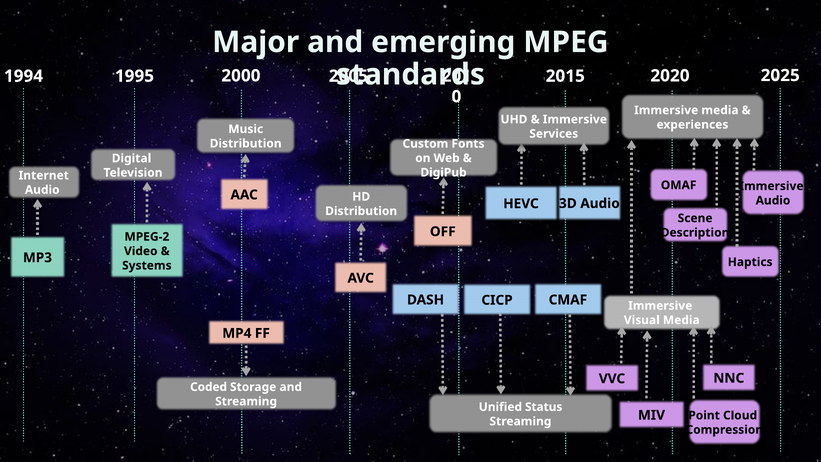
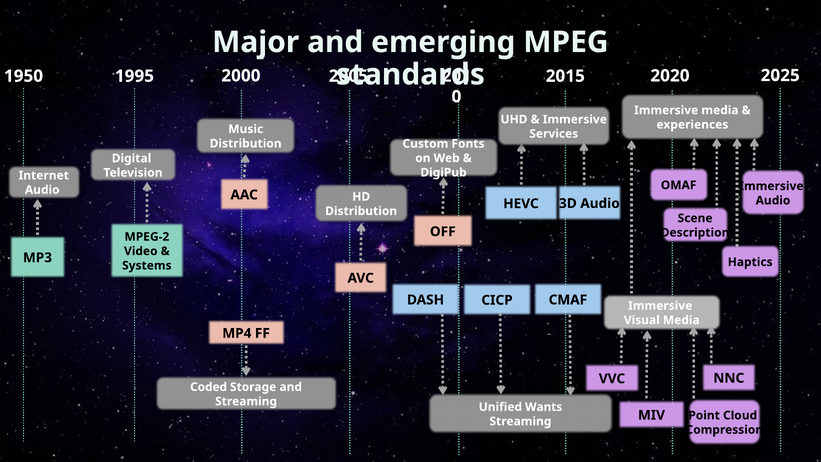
1994: 1994 -> 1950
Status: Status -> Wants
